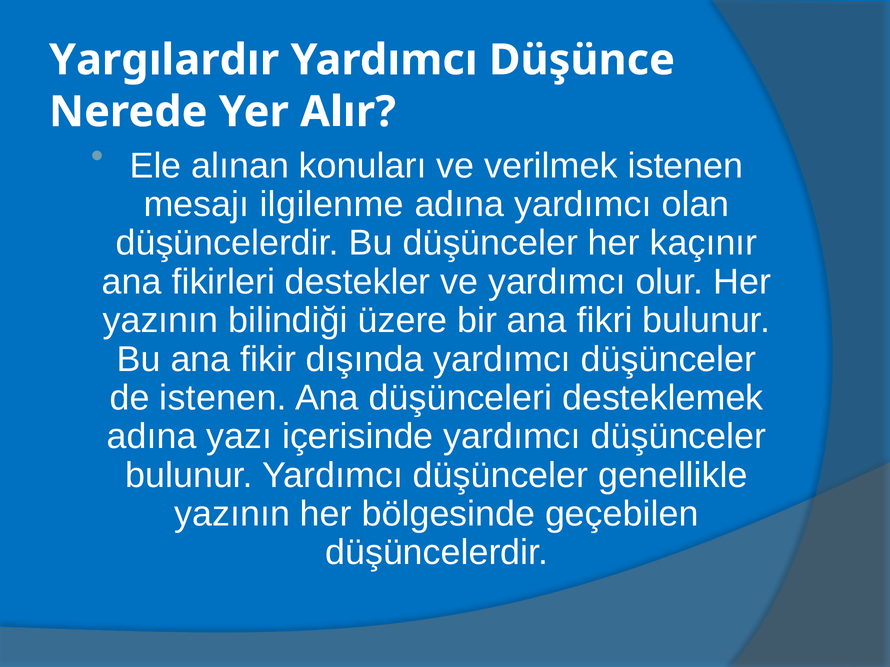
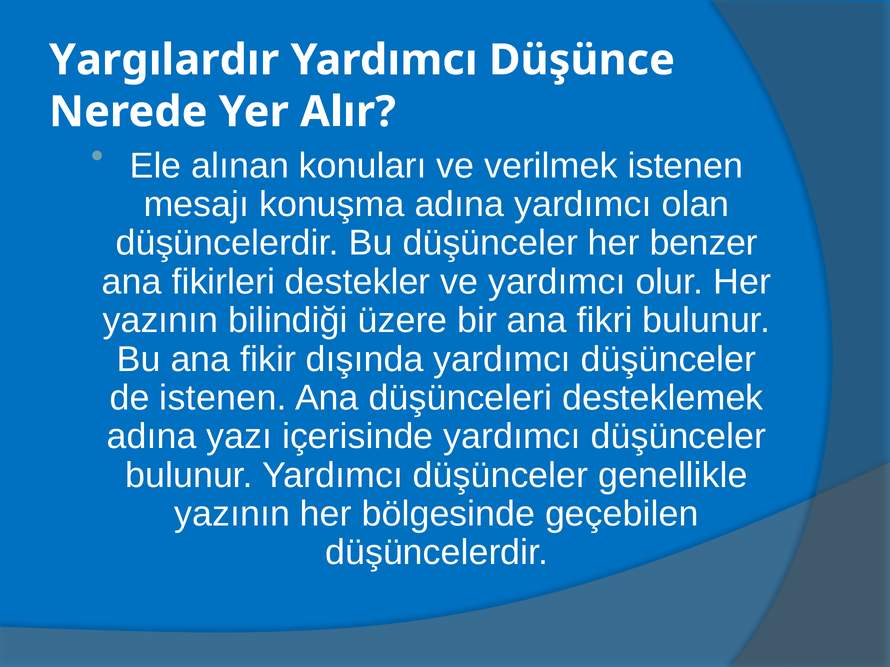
ilgilenme: ilgilenme -> konuşma
kaçınır: kaçınır -> benzer
